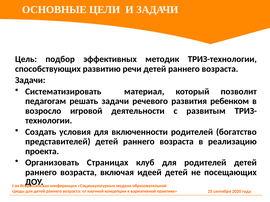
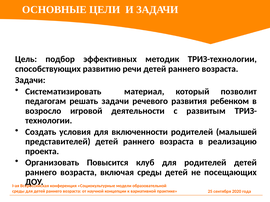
богатство: богатство -> малышей
Страницах: Страницах -> Повысится
включая идеей: идеей -> среды
